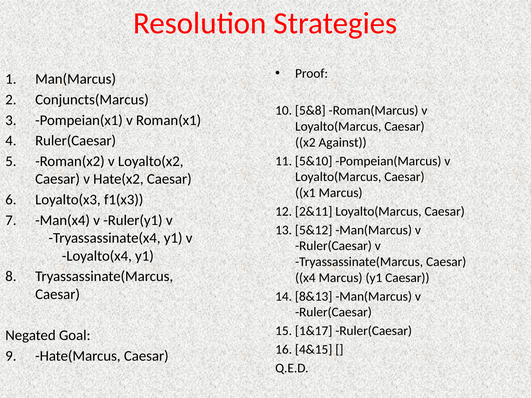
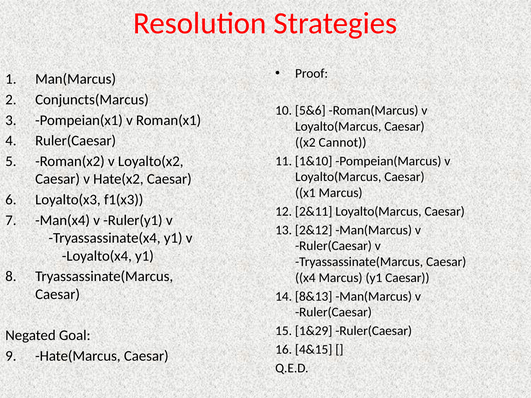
5&8: 5&8 -> 5&6
Against: Against -> Cannot
5&10: 5&10 -> 1&10
5&12: 5&12 -> 2&12
1&17: 1&17 -> 1&29
